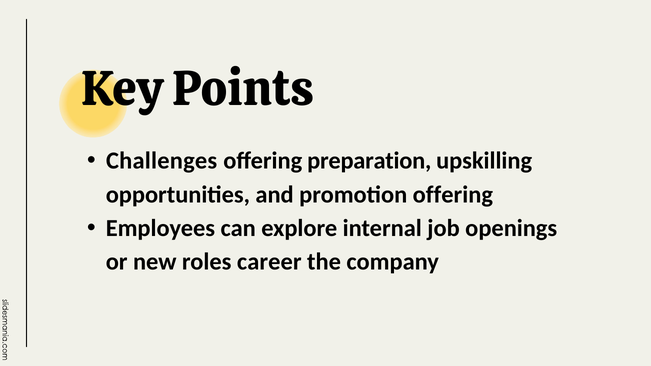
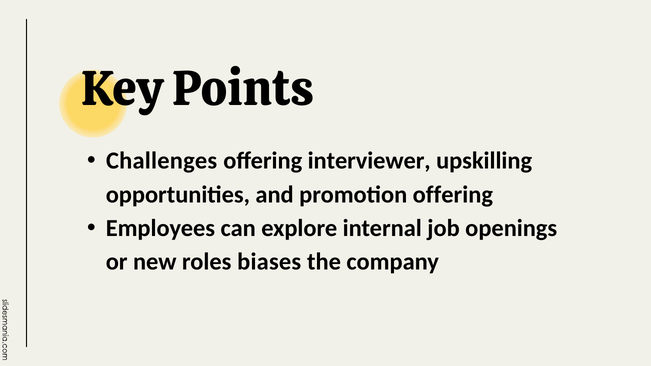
preparation: preparation -> interviewer
career: career -> biases
